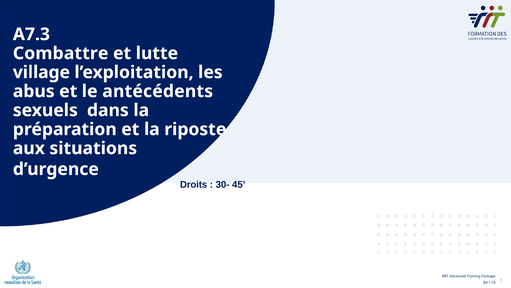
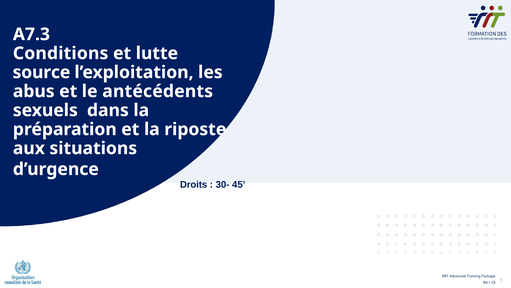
Combattre: Combattre -> Conditions
village: village -> source
